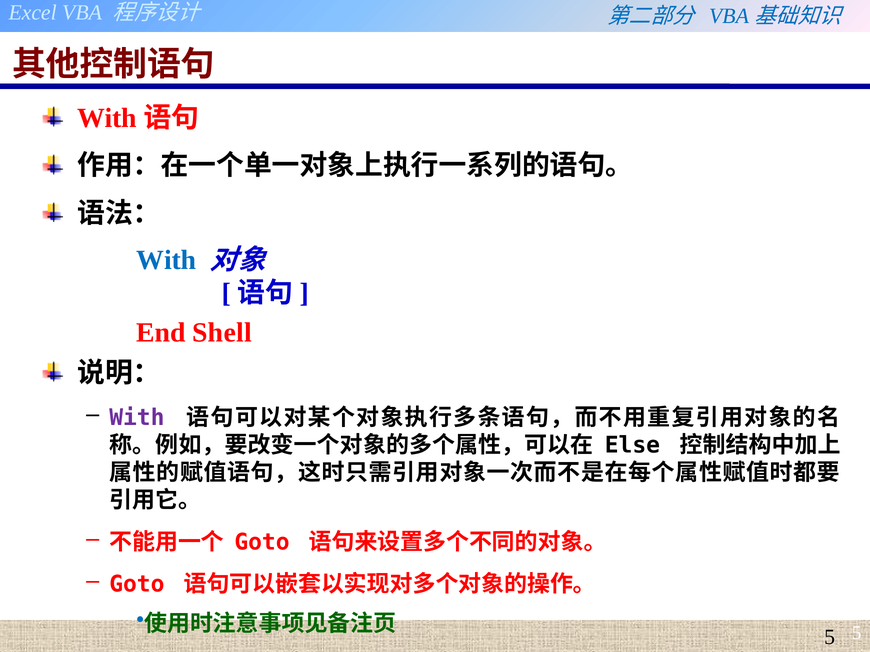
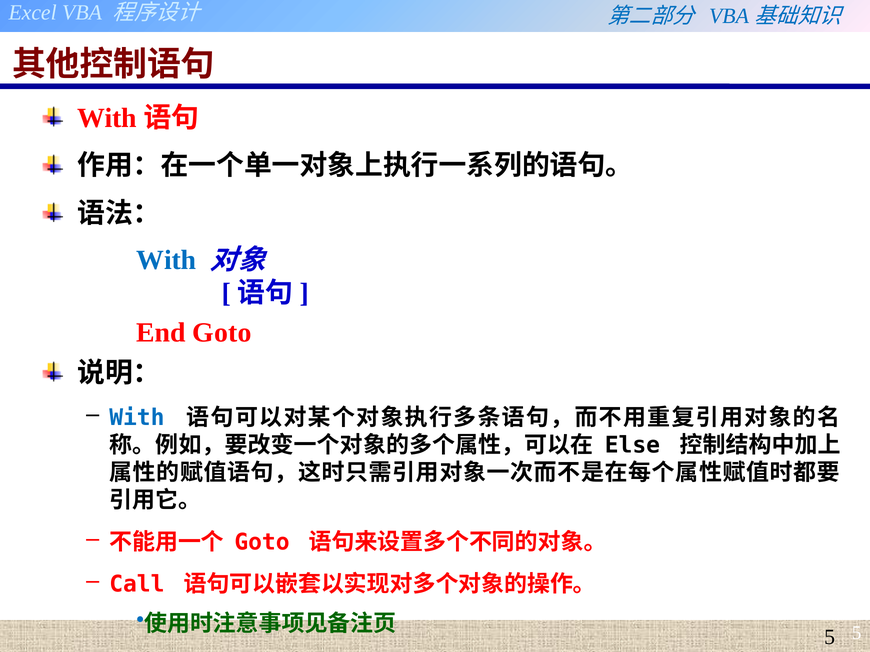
End Shell: Shell -> Goto
With at (137, 418) colour: purple -> blue
Goto at (137, 585): Goto -> Call
